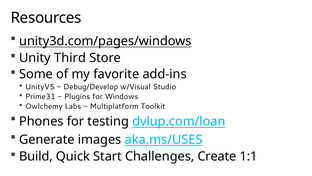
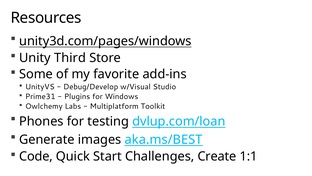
aka.ms/USES: aka.ms/USES -> aka.ms/BEST
Build: Build -> Code
